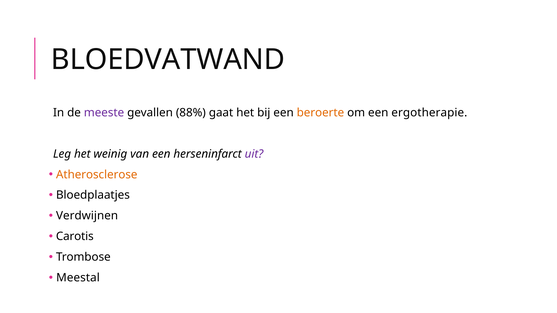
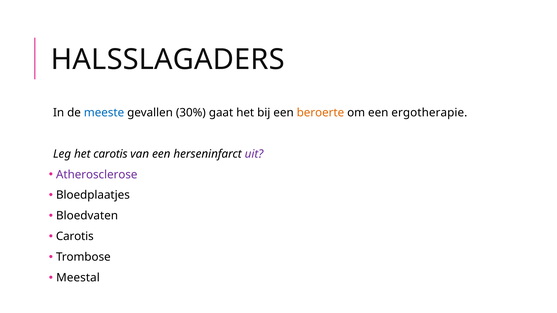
BLOEDVATWAND: BLOEDVATWAND -> HALSSLAGADERS
meeste colour: purple -> blue
88%: 88% -> 30%
het weinig: weinig -> carotis
Atherosclerose colour: orange -> purple
Verdwijnen: Verdwijnen -> Bloedvaten
